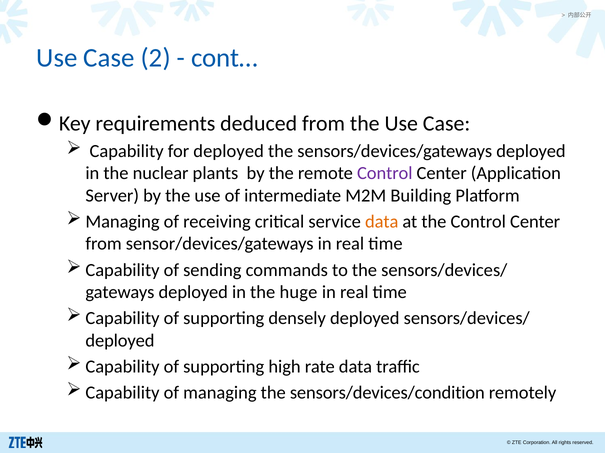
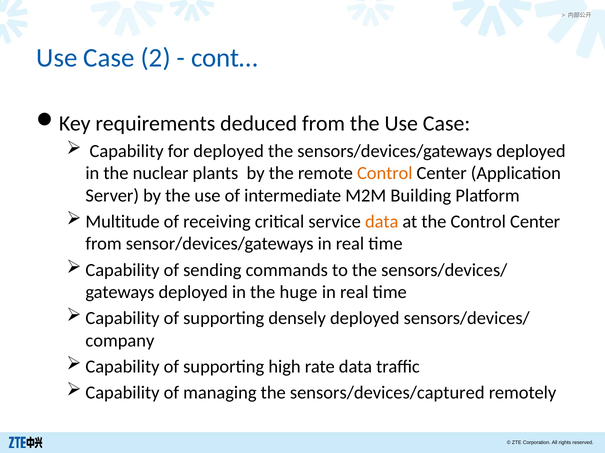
Control at (385, 174) colour: purple -> orange
Managing at (123, 222): Managing -> Multitude
deployed at (120, 341): deployed -> company
sensors/devices/condition: sensors/devices/condition -> sensors/devices/captured
